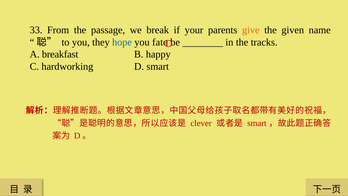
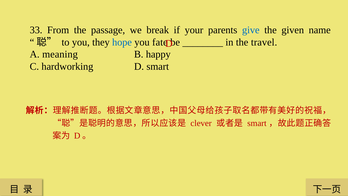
give colour: orange -> blue
tracks: tracks -> travel
breakfast: breakfast -> meaning
